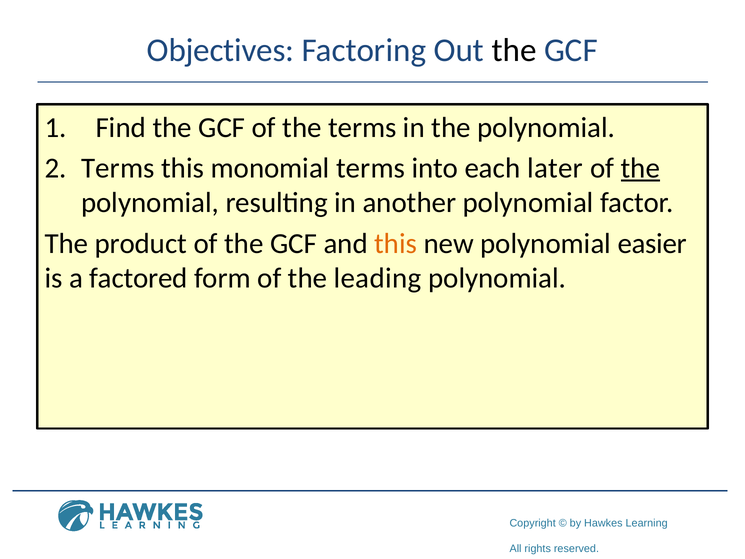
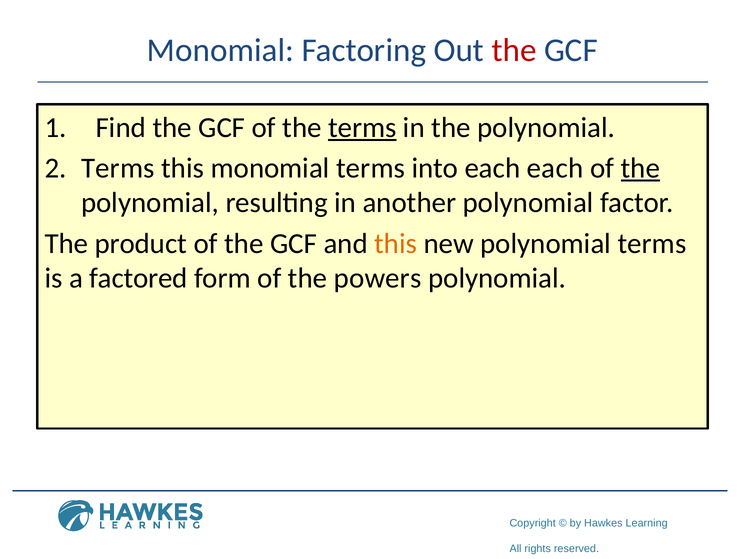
Objectives at (221, 50): Objectives -> Monomial
the at (514, 50) colour: black -> red
terms at (362, 127) underline: none -> present
each later: later -> each
polynomial easier: easier -> terms
leading: leading -> powers
